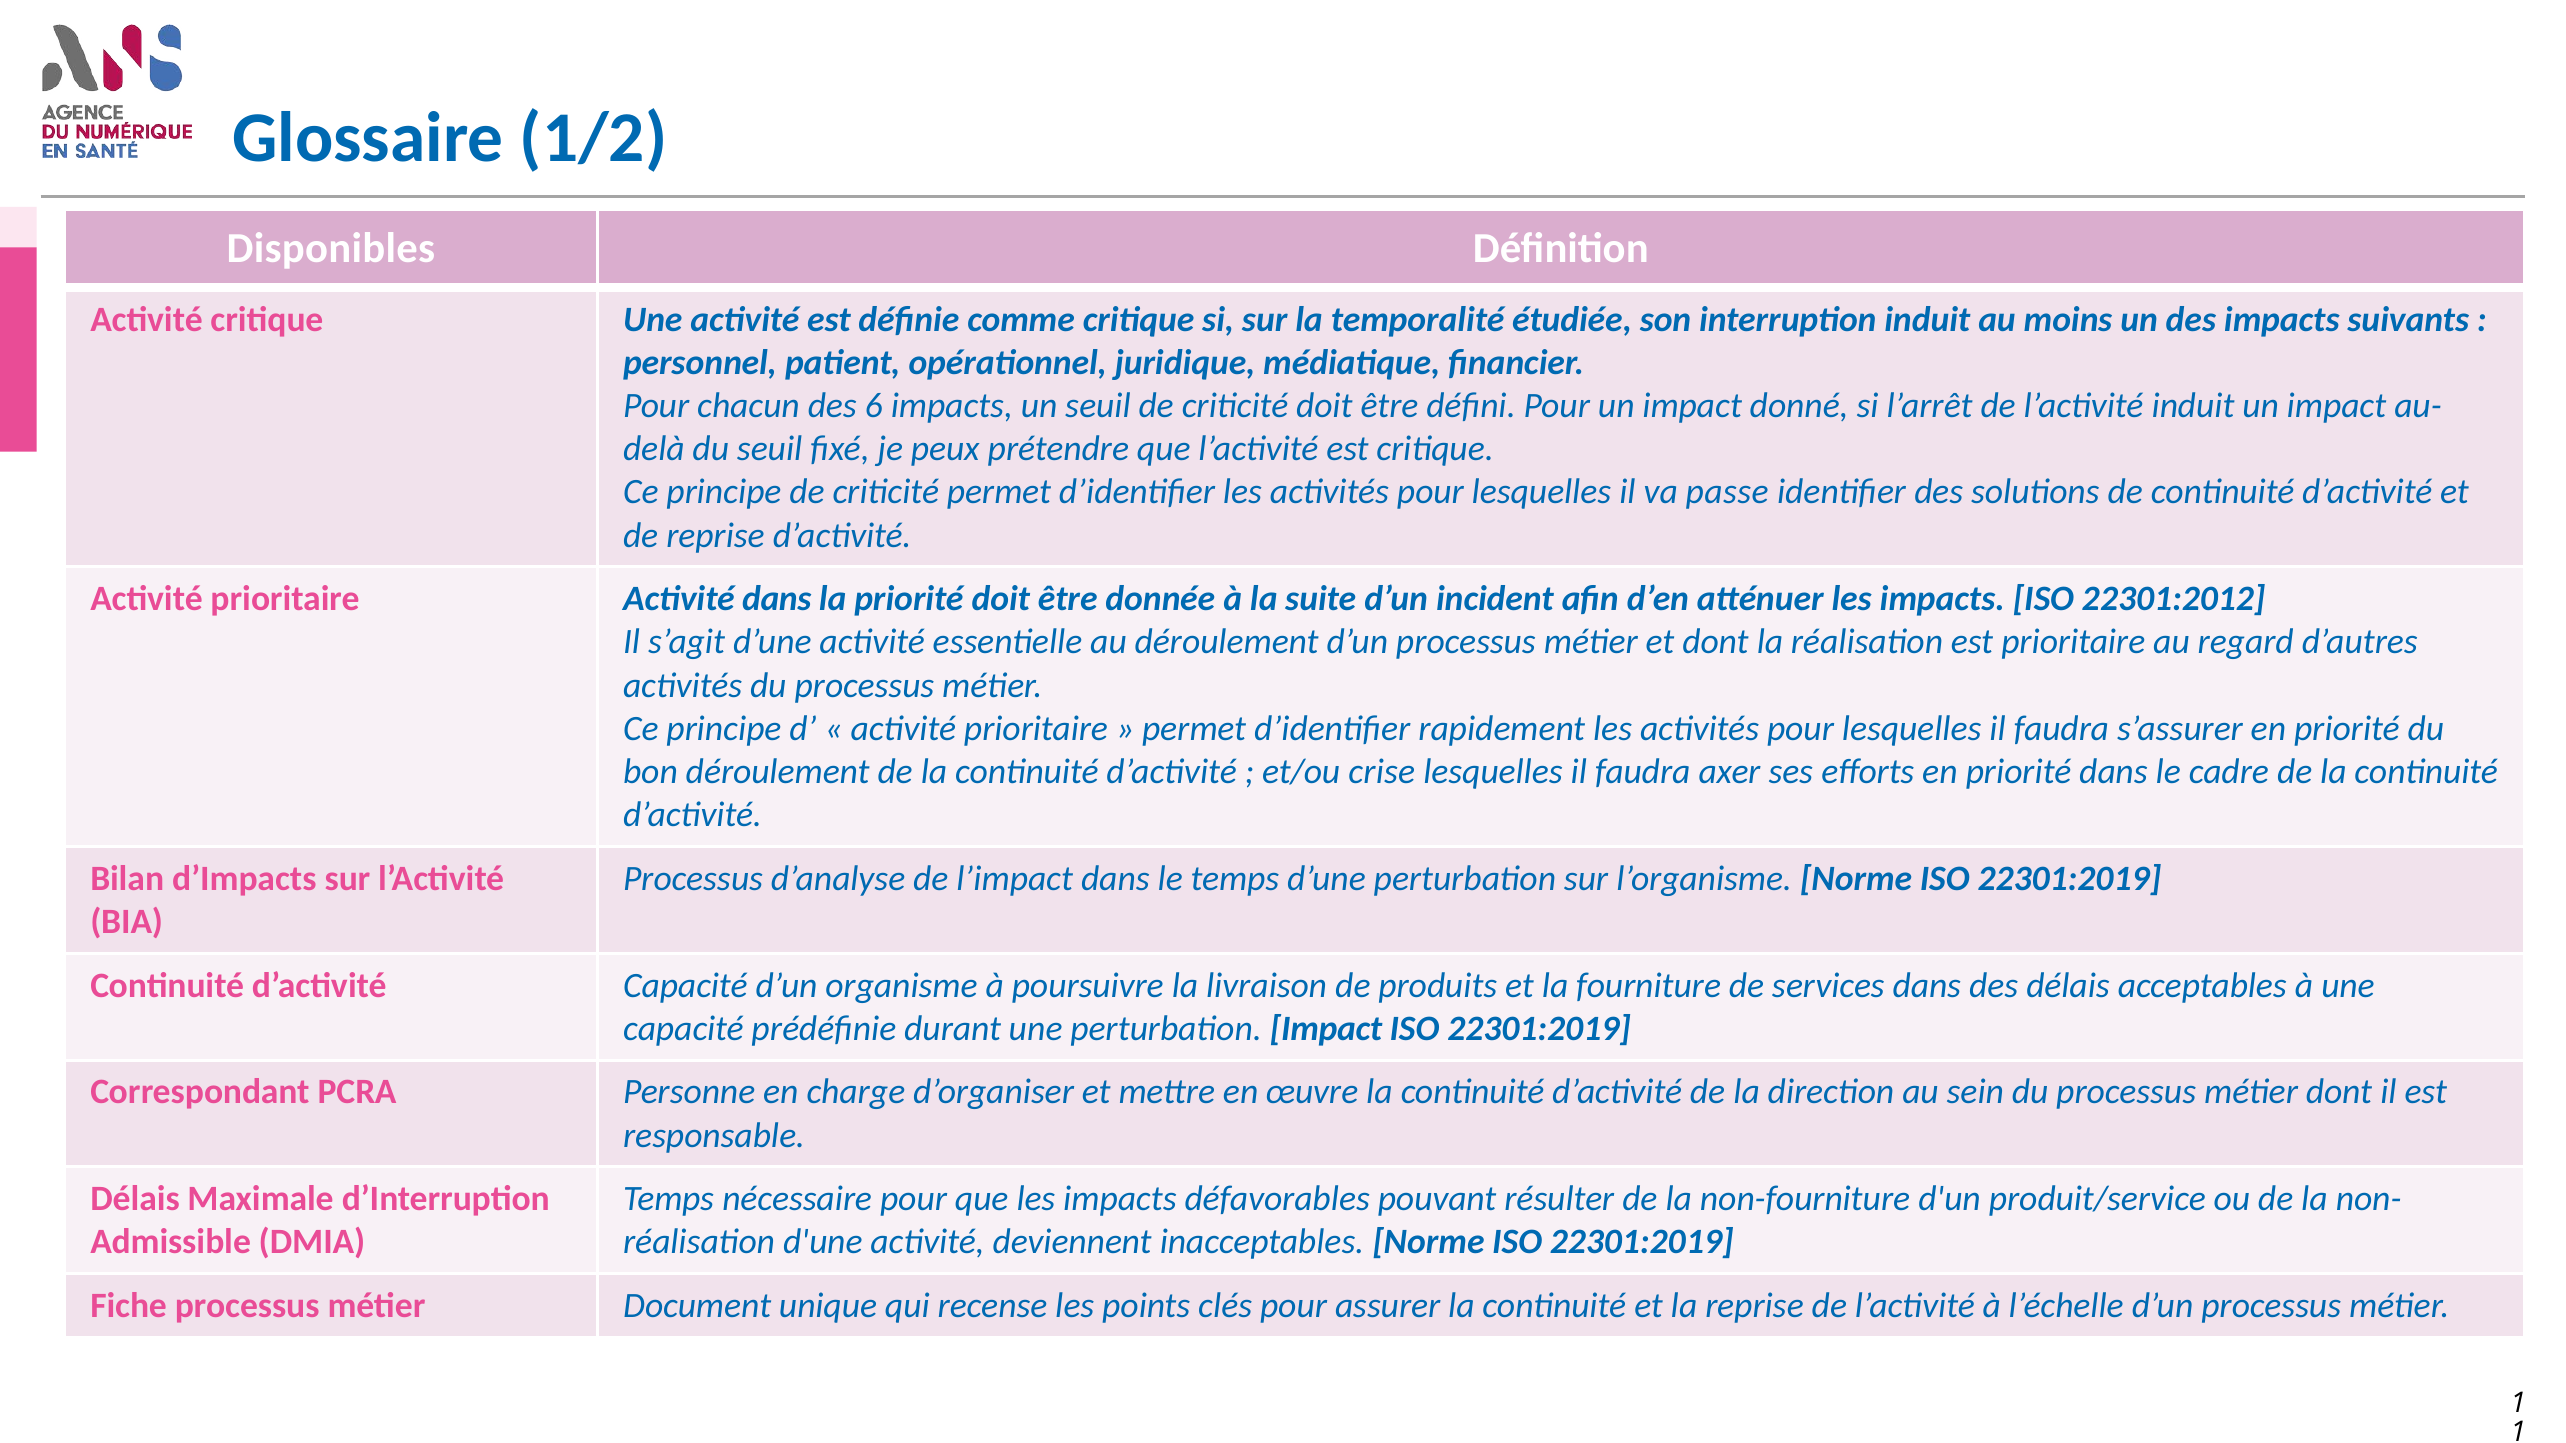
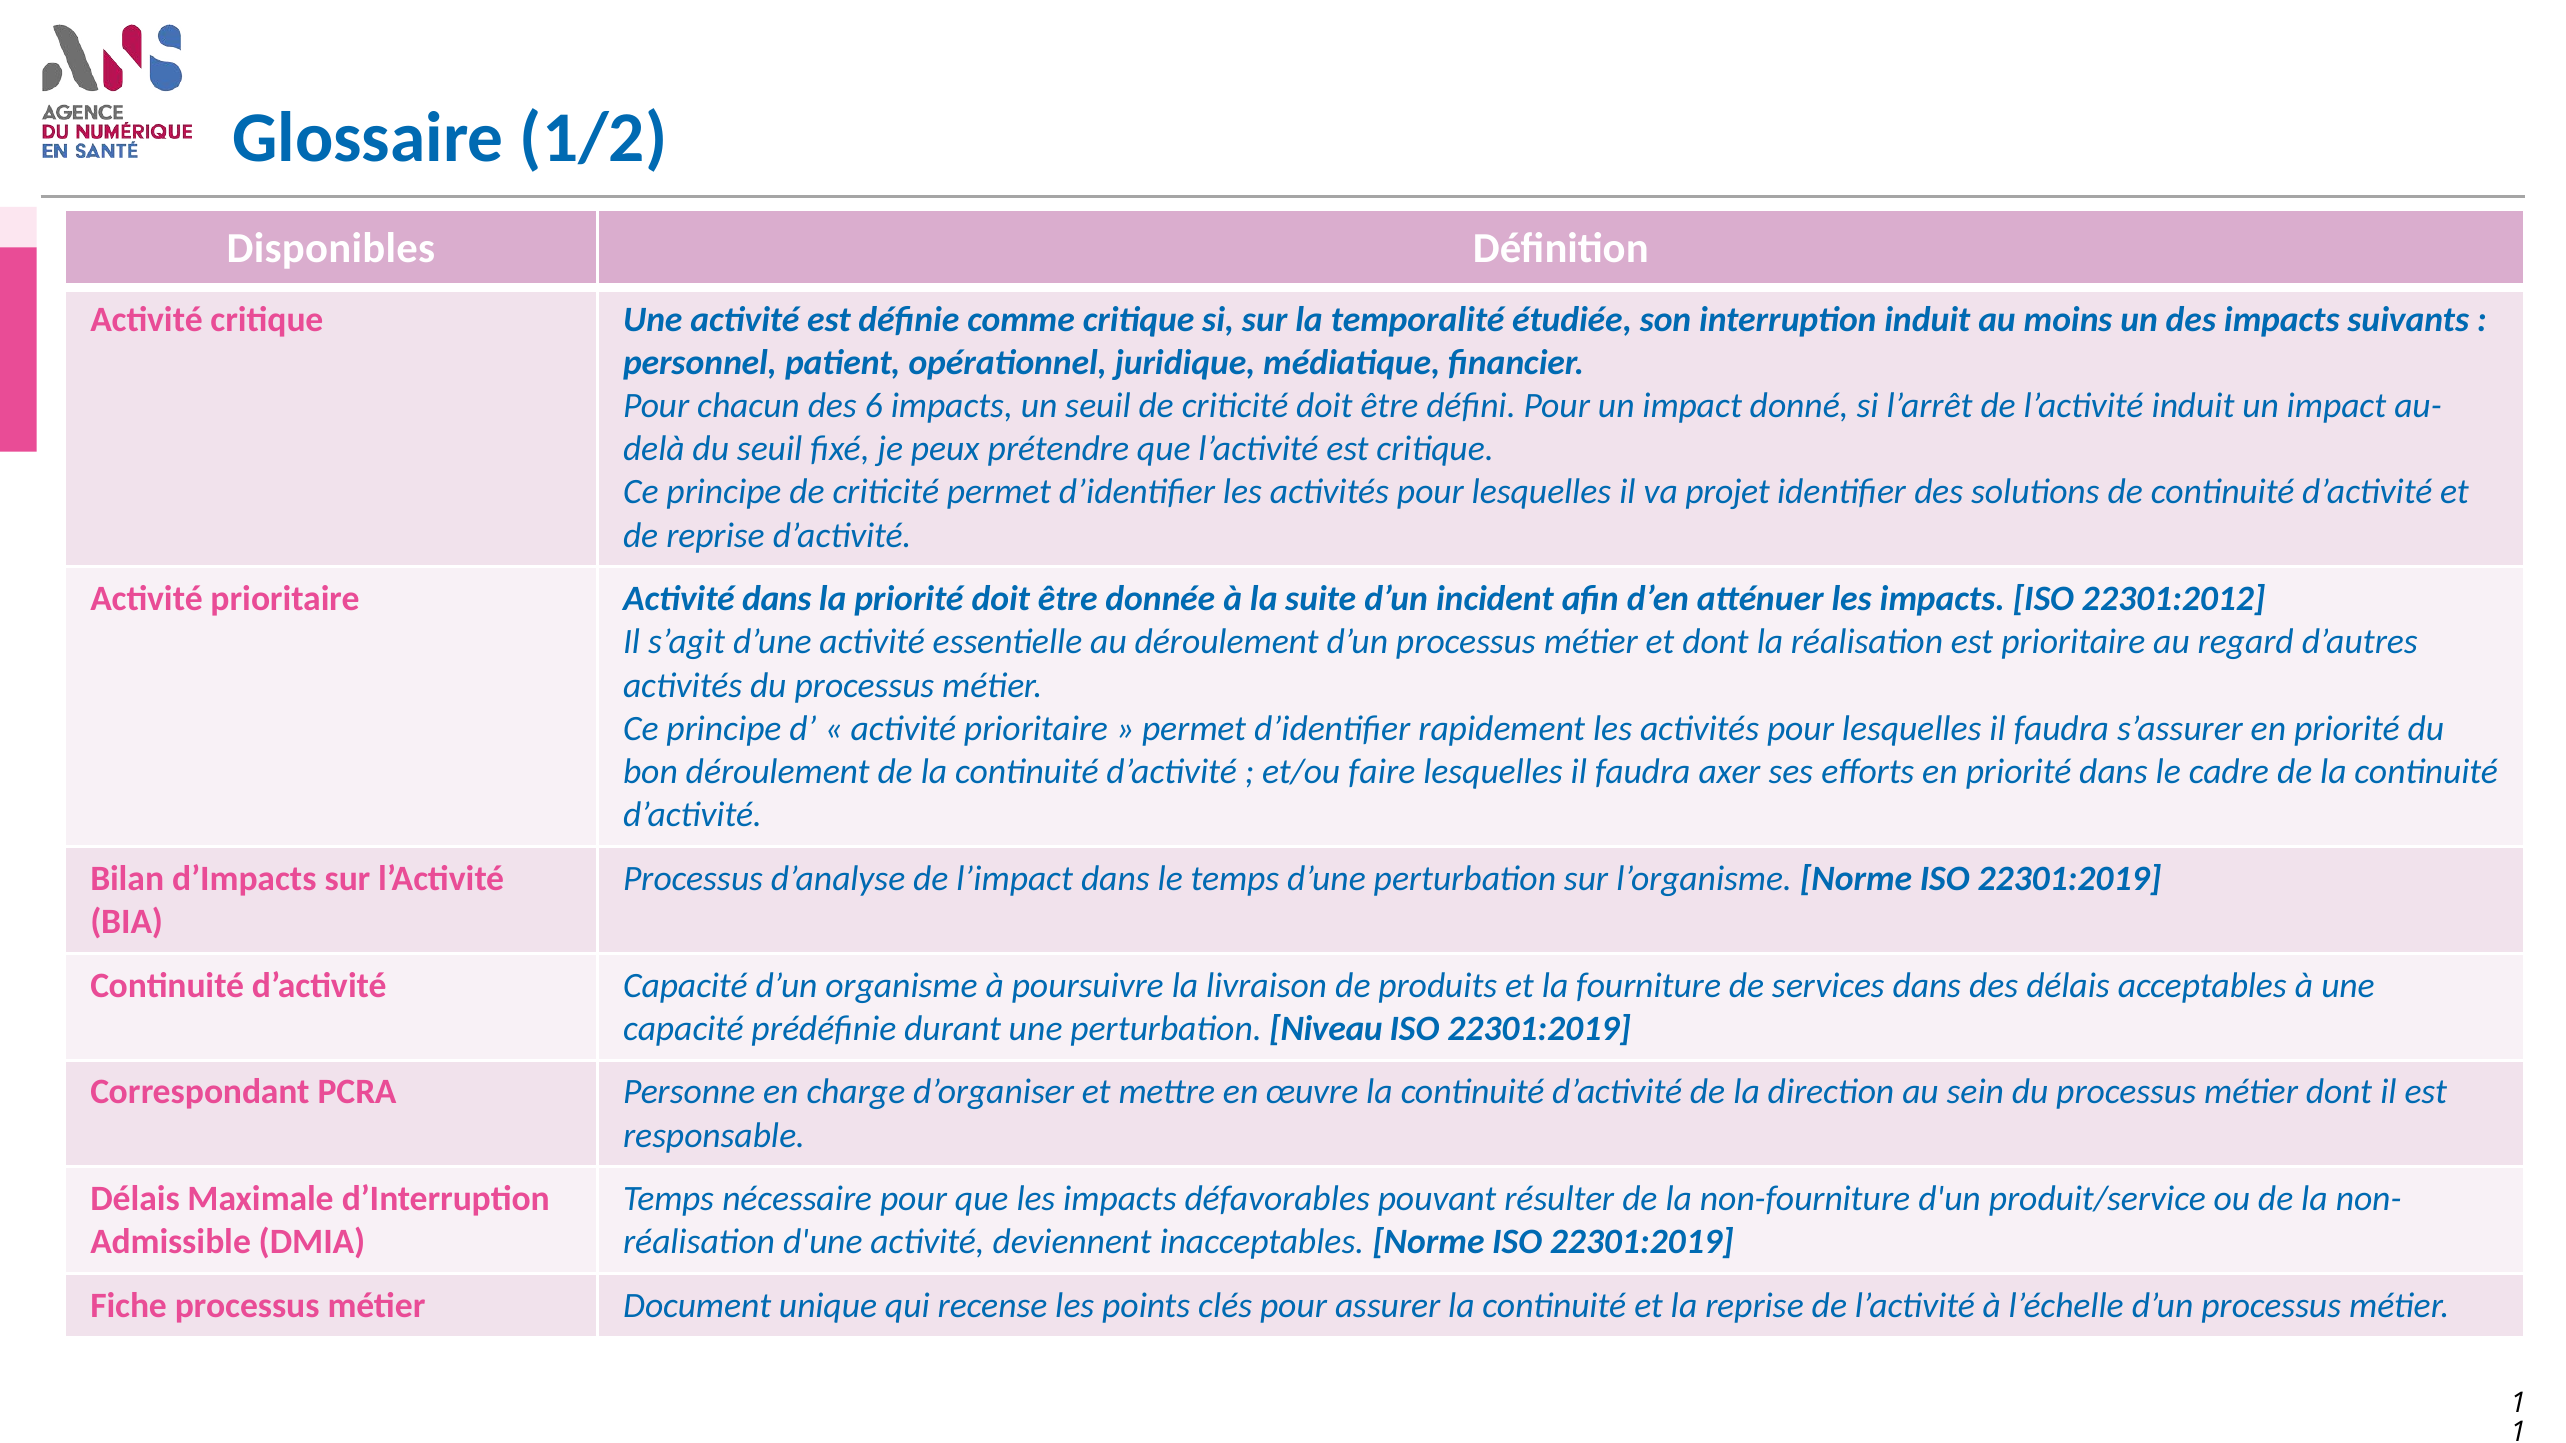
passe: passe -> projet
crise: crise -> faire
perturbation Impact: Impact -> Niveau
